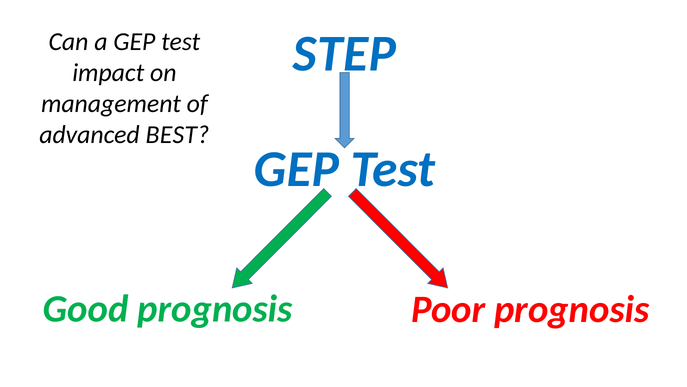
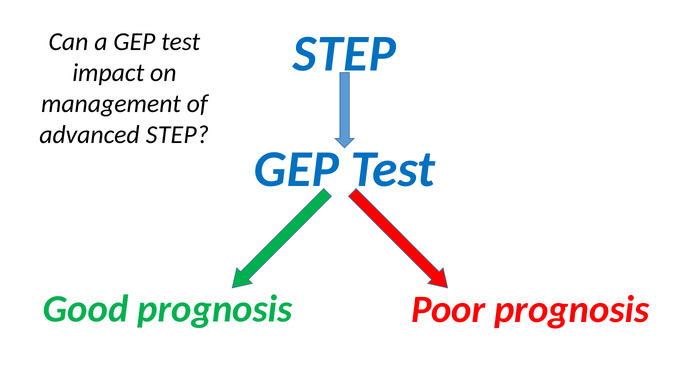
advanced BEST: BEST -> STEP
